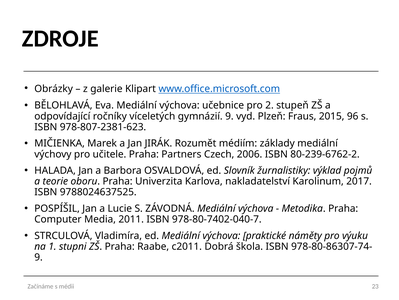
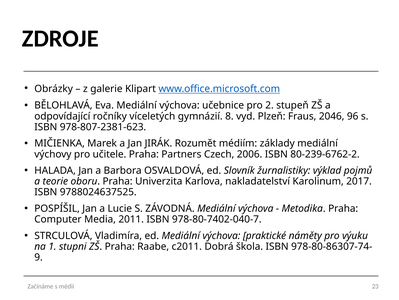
gymnázií 9: 9 -> 8
2015: 2015 -> 2046
